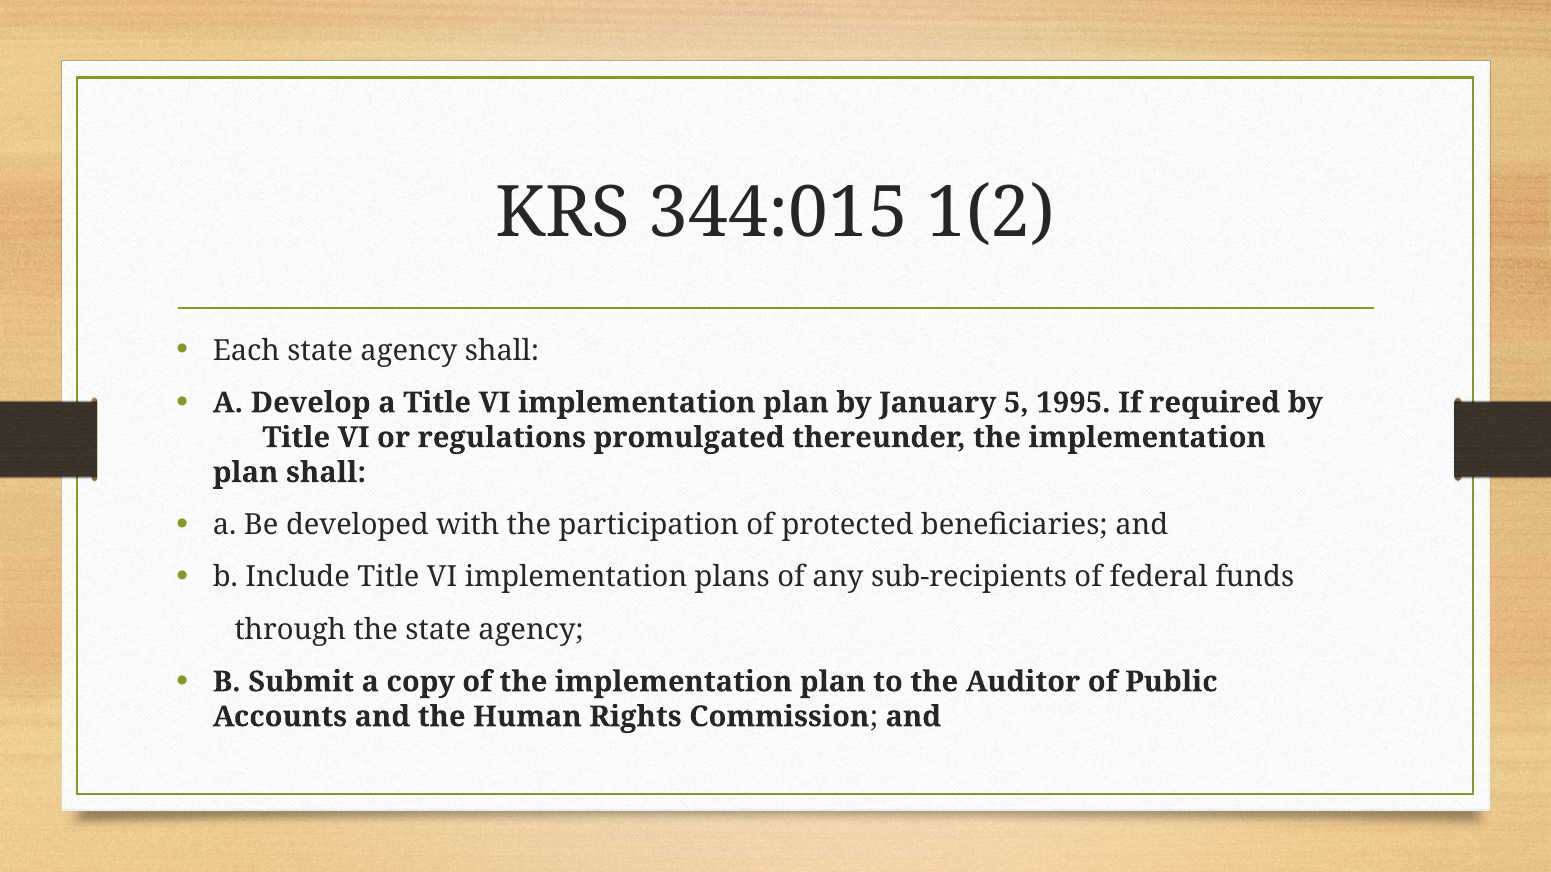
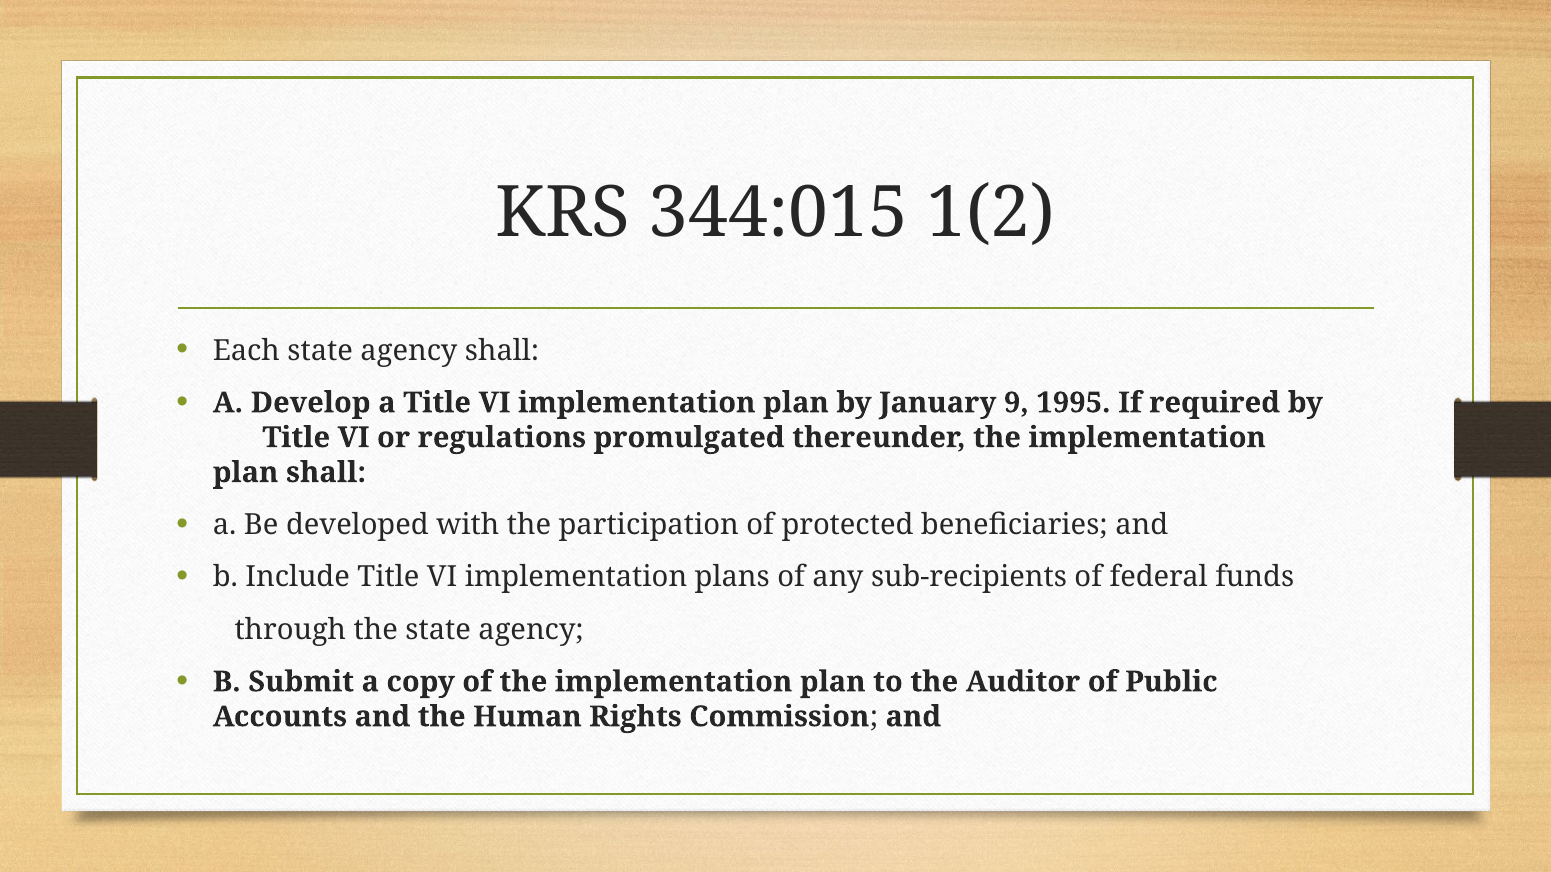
5: 5 -> 9
